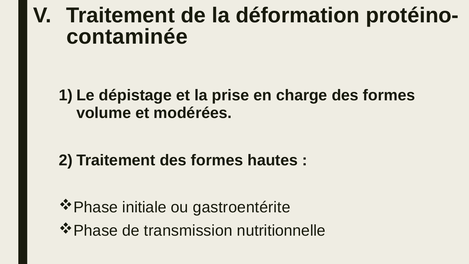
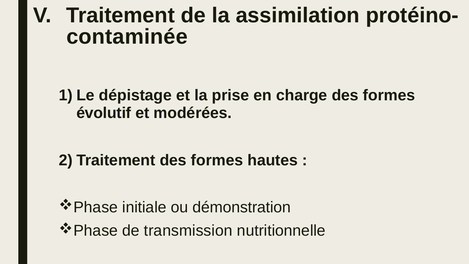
déformation: déformation -> assimilation
volume: volume -> évolutif
gastroentérite: gastroentérite -> démonstration
